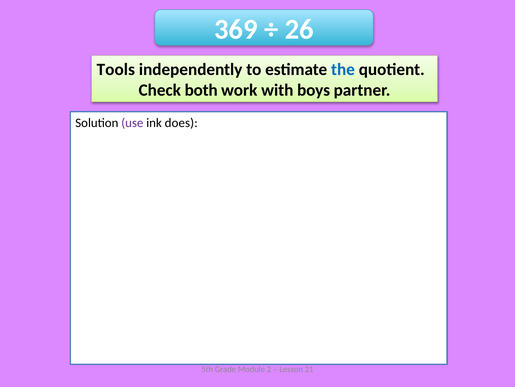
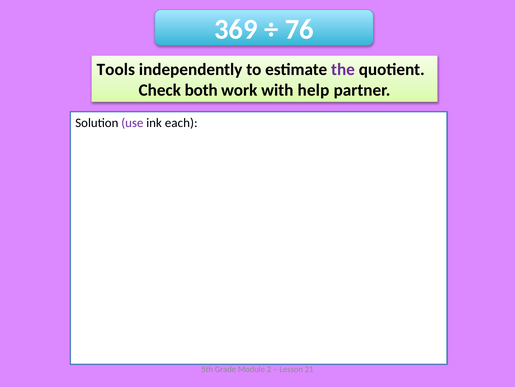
26: 26 -> 76
the colour: blue -> purple
boys: boys -> help
does: does -> each
